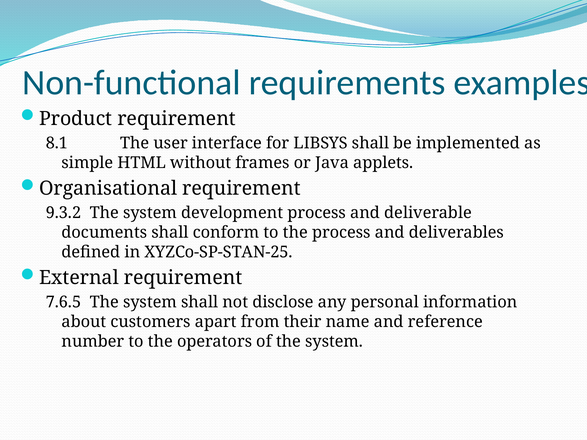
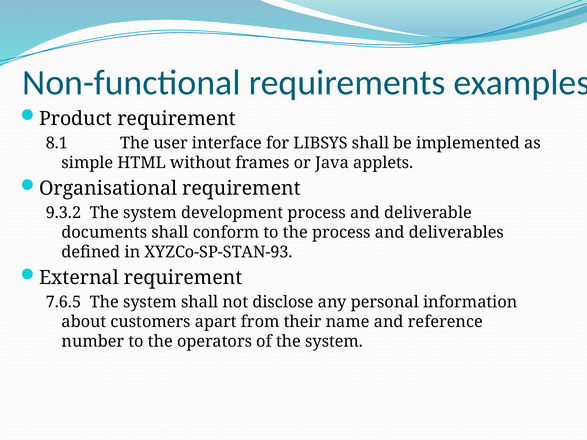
XYZCo-SP-STAN-25: XYZCo-SP-STAN-25 -> XYZCo-SP-STAN-93
